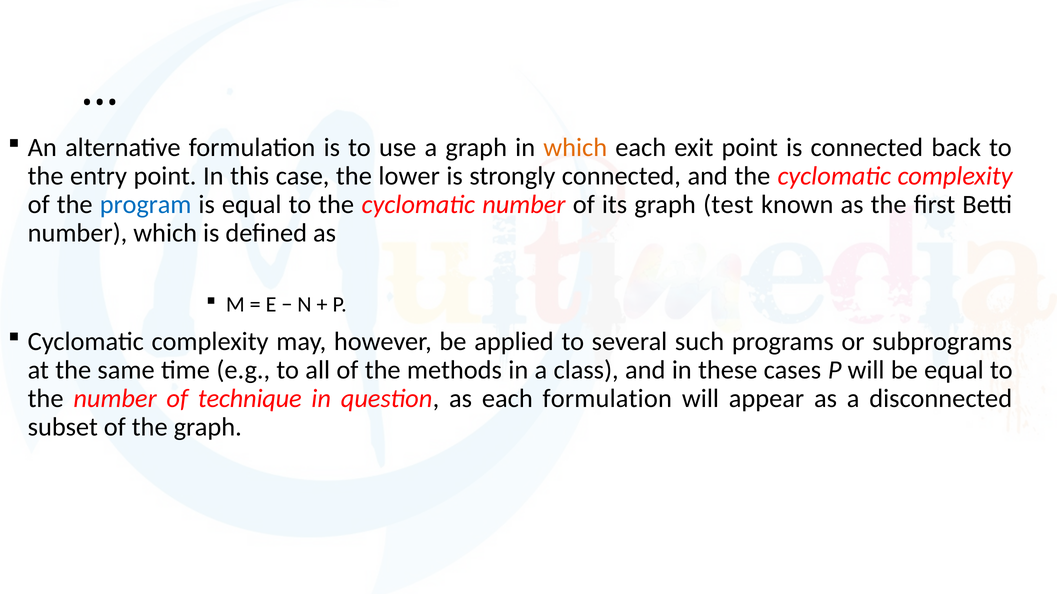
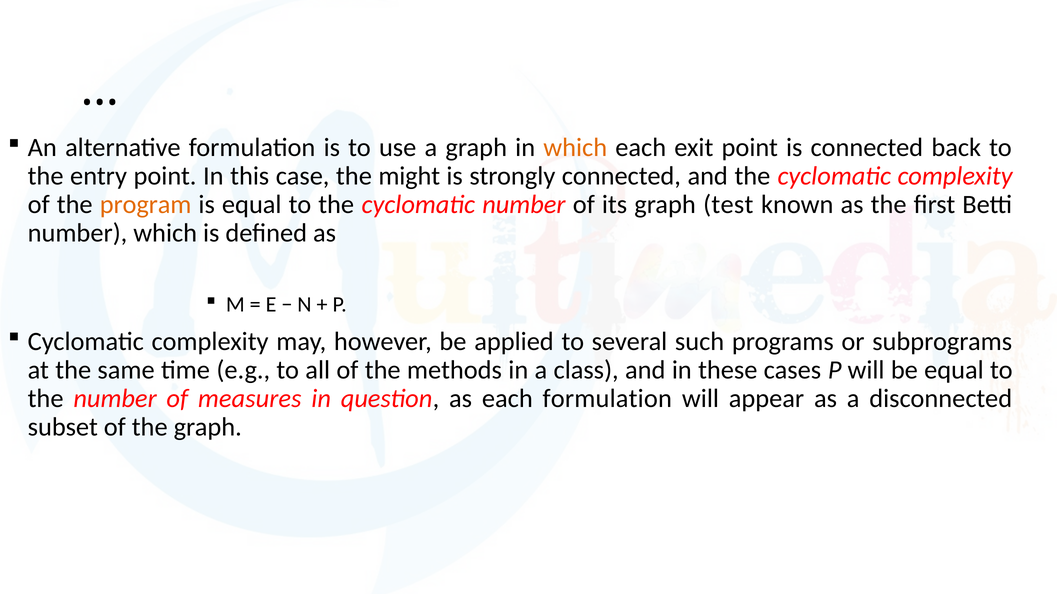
lower: lower -> might
program colour: blue -> orange
technique: technique -> measures
